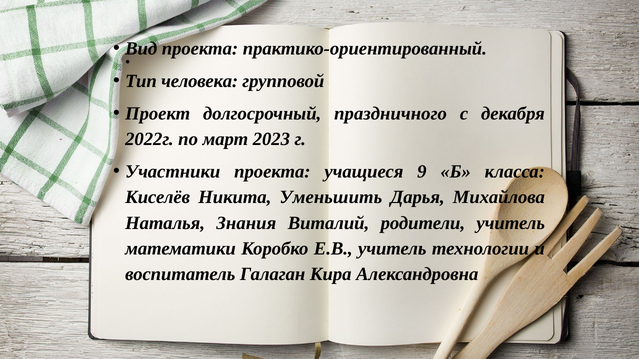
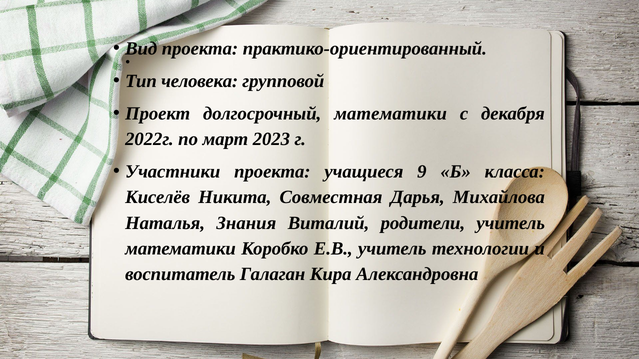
долгосрочный праздничного: праздничного -> математики
Уменьшить: Уменьшить -> Совместная
